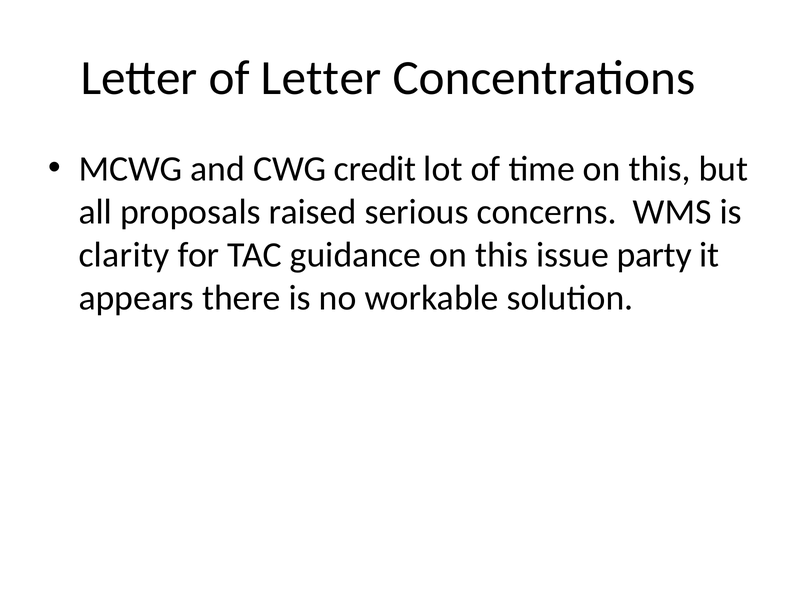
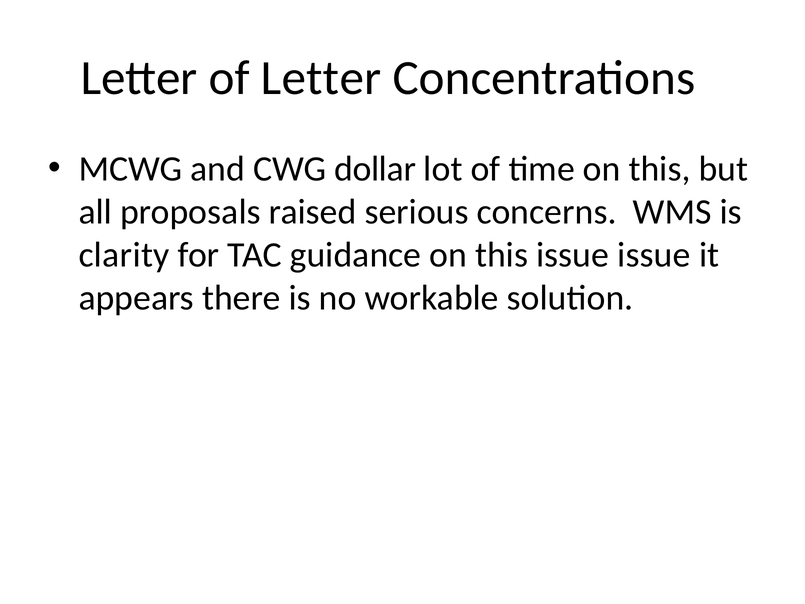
credit: credit -> dollar
issue party: party -> issue
